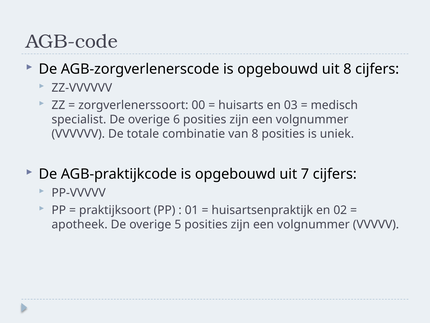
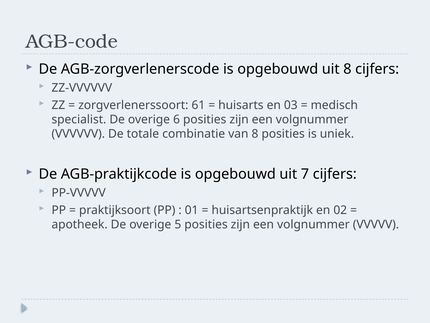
00: 00 -> 61
